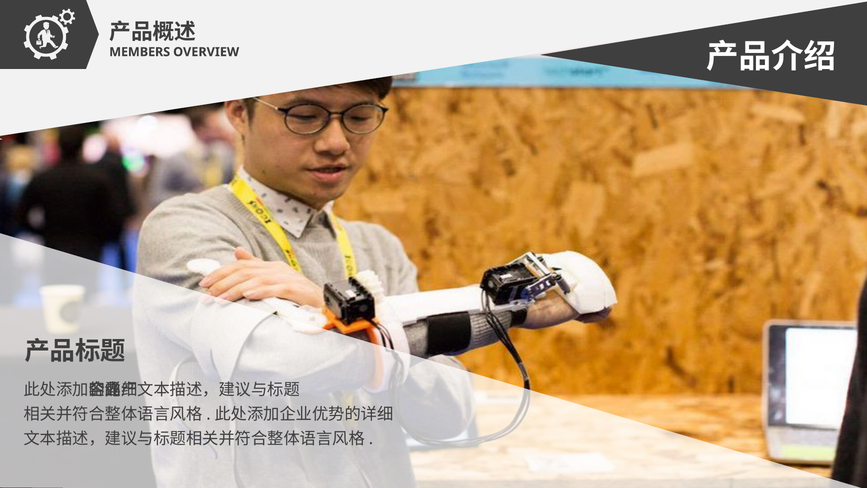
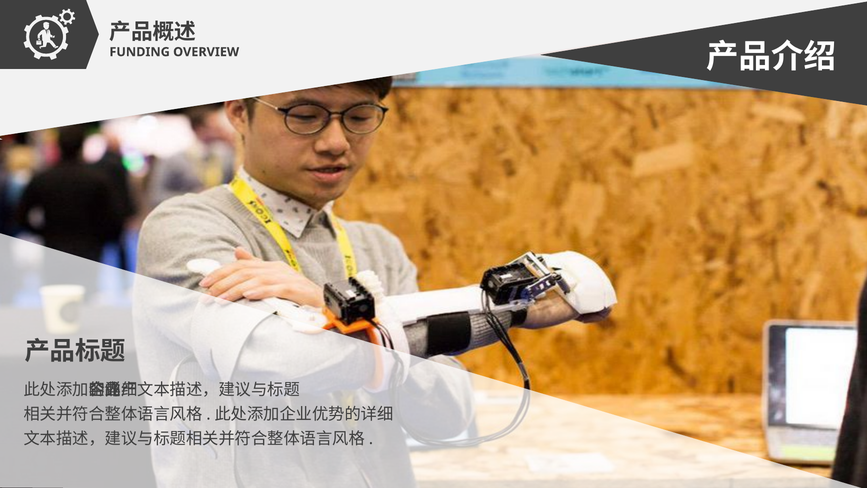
MEMBERS: MEMBERS -> FUNDING
